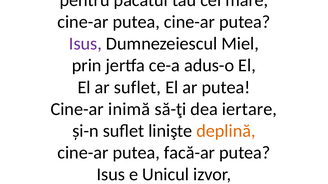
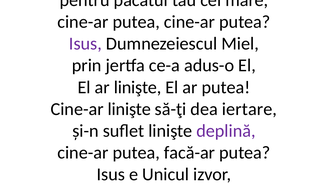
ar suflet: suflet -> linişte
Cine-ar inimă: inimă -> linişte
deplină colour: orange -> purple
